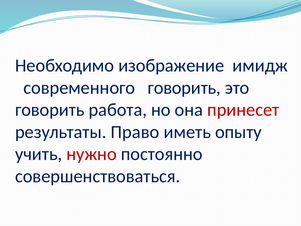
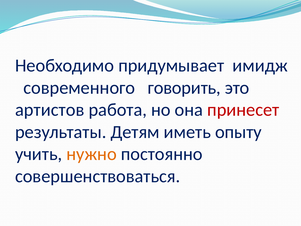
изображение: изображение -> придумывает
говорить at (50, 110): говорить -> артистов
Право: Право -> Детям
нужно colour: red -> orange
